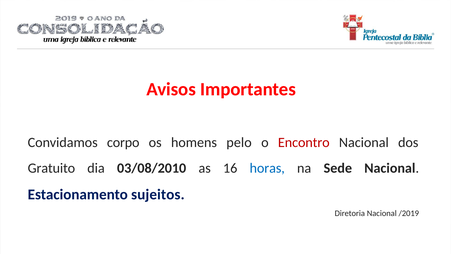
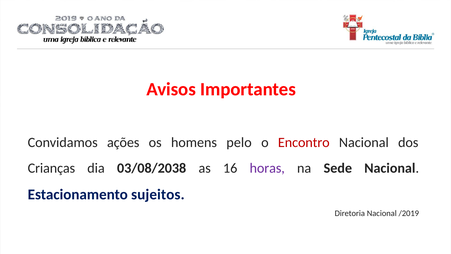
corpo: corpo -> ações
Gratuito: Gratuito -> Crianças
03/08/2010: 03/08/2010 -> 03/08/2038
horas colour: blue -> purple
